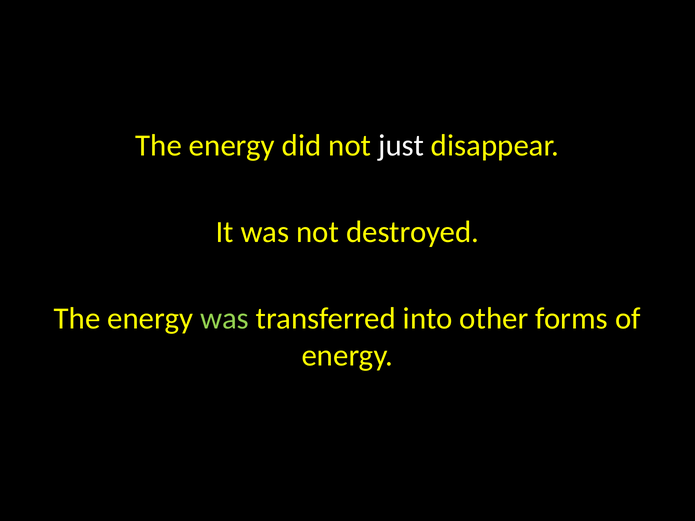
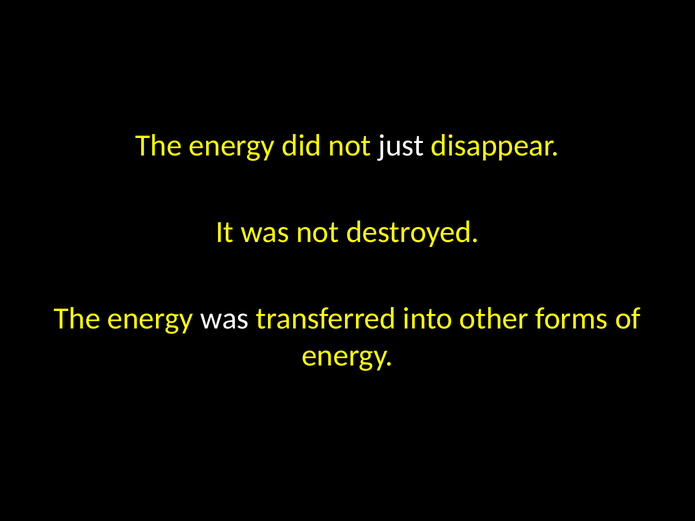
was at (225, 319) colour: light green -> white
